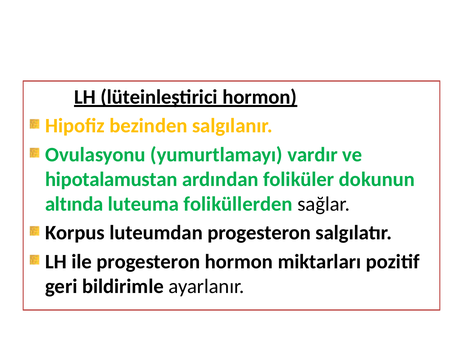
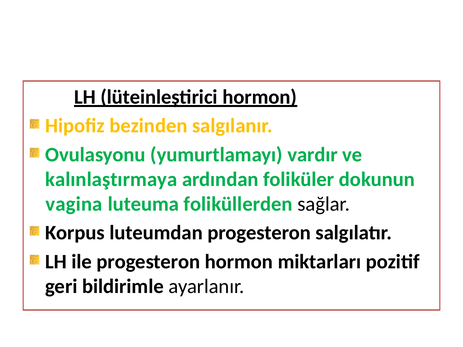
hipotalamustan: hipotalamustan -> kalınlaştırmaya
altında: altında -> vagina
